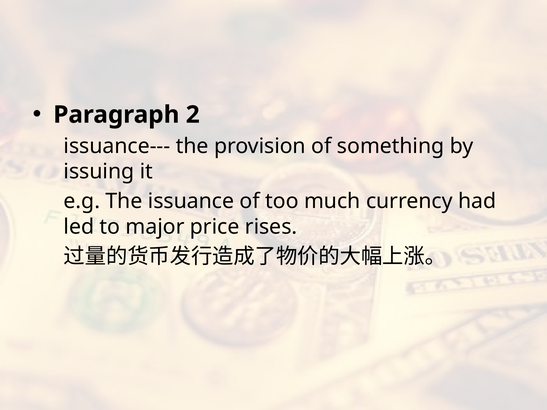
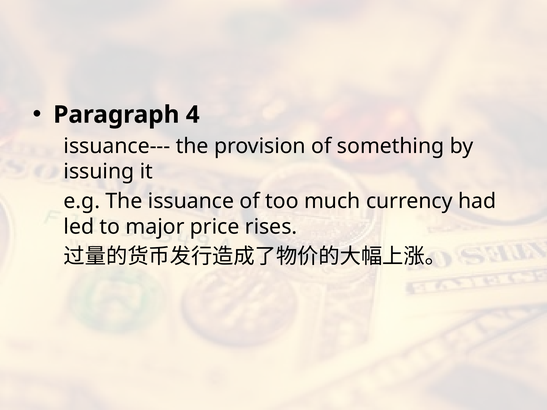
2: 2 -> 4
